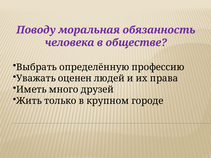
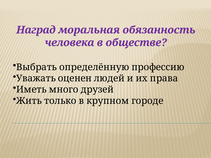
Поводу: Поводу -> Наград
